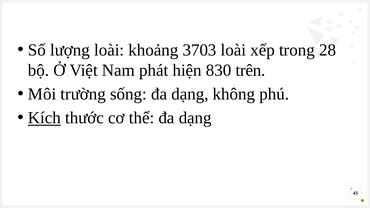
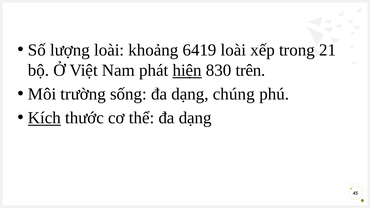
3703: 3703 -> 6419
28: 28 -> 21
hiện underline: none -> present
không: không -> chúng
